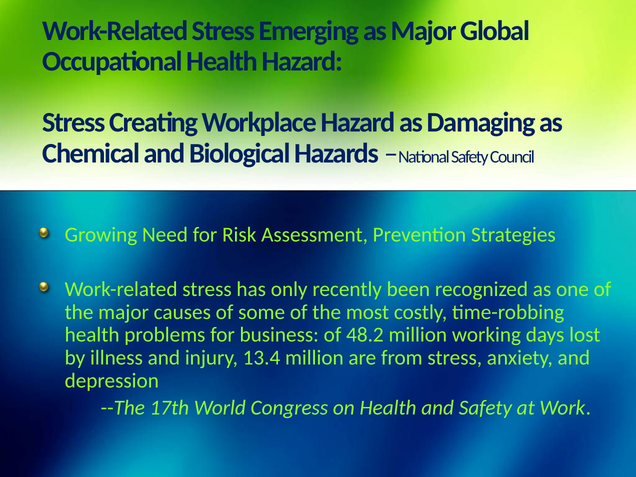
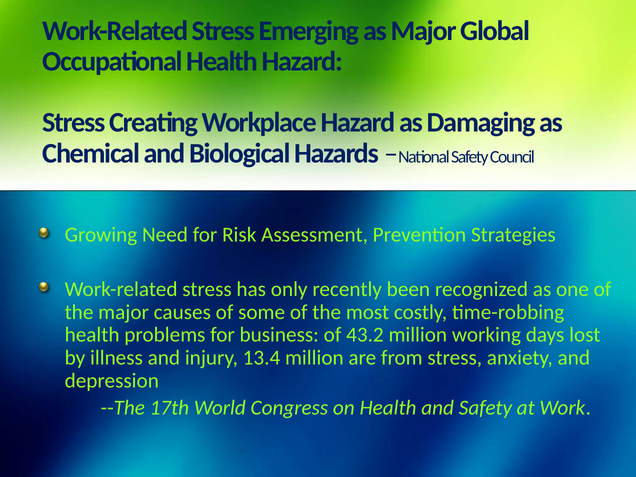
48.2: 48.2 -> 43.2
